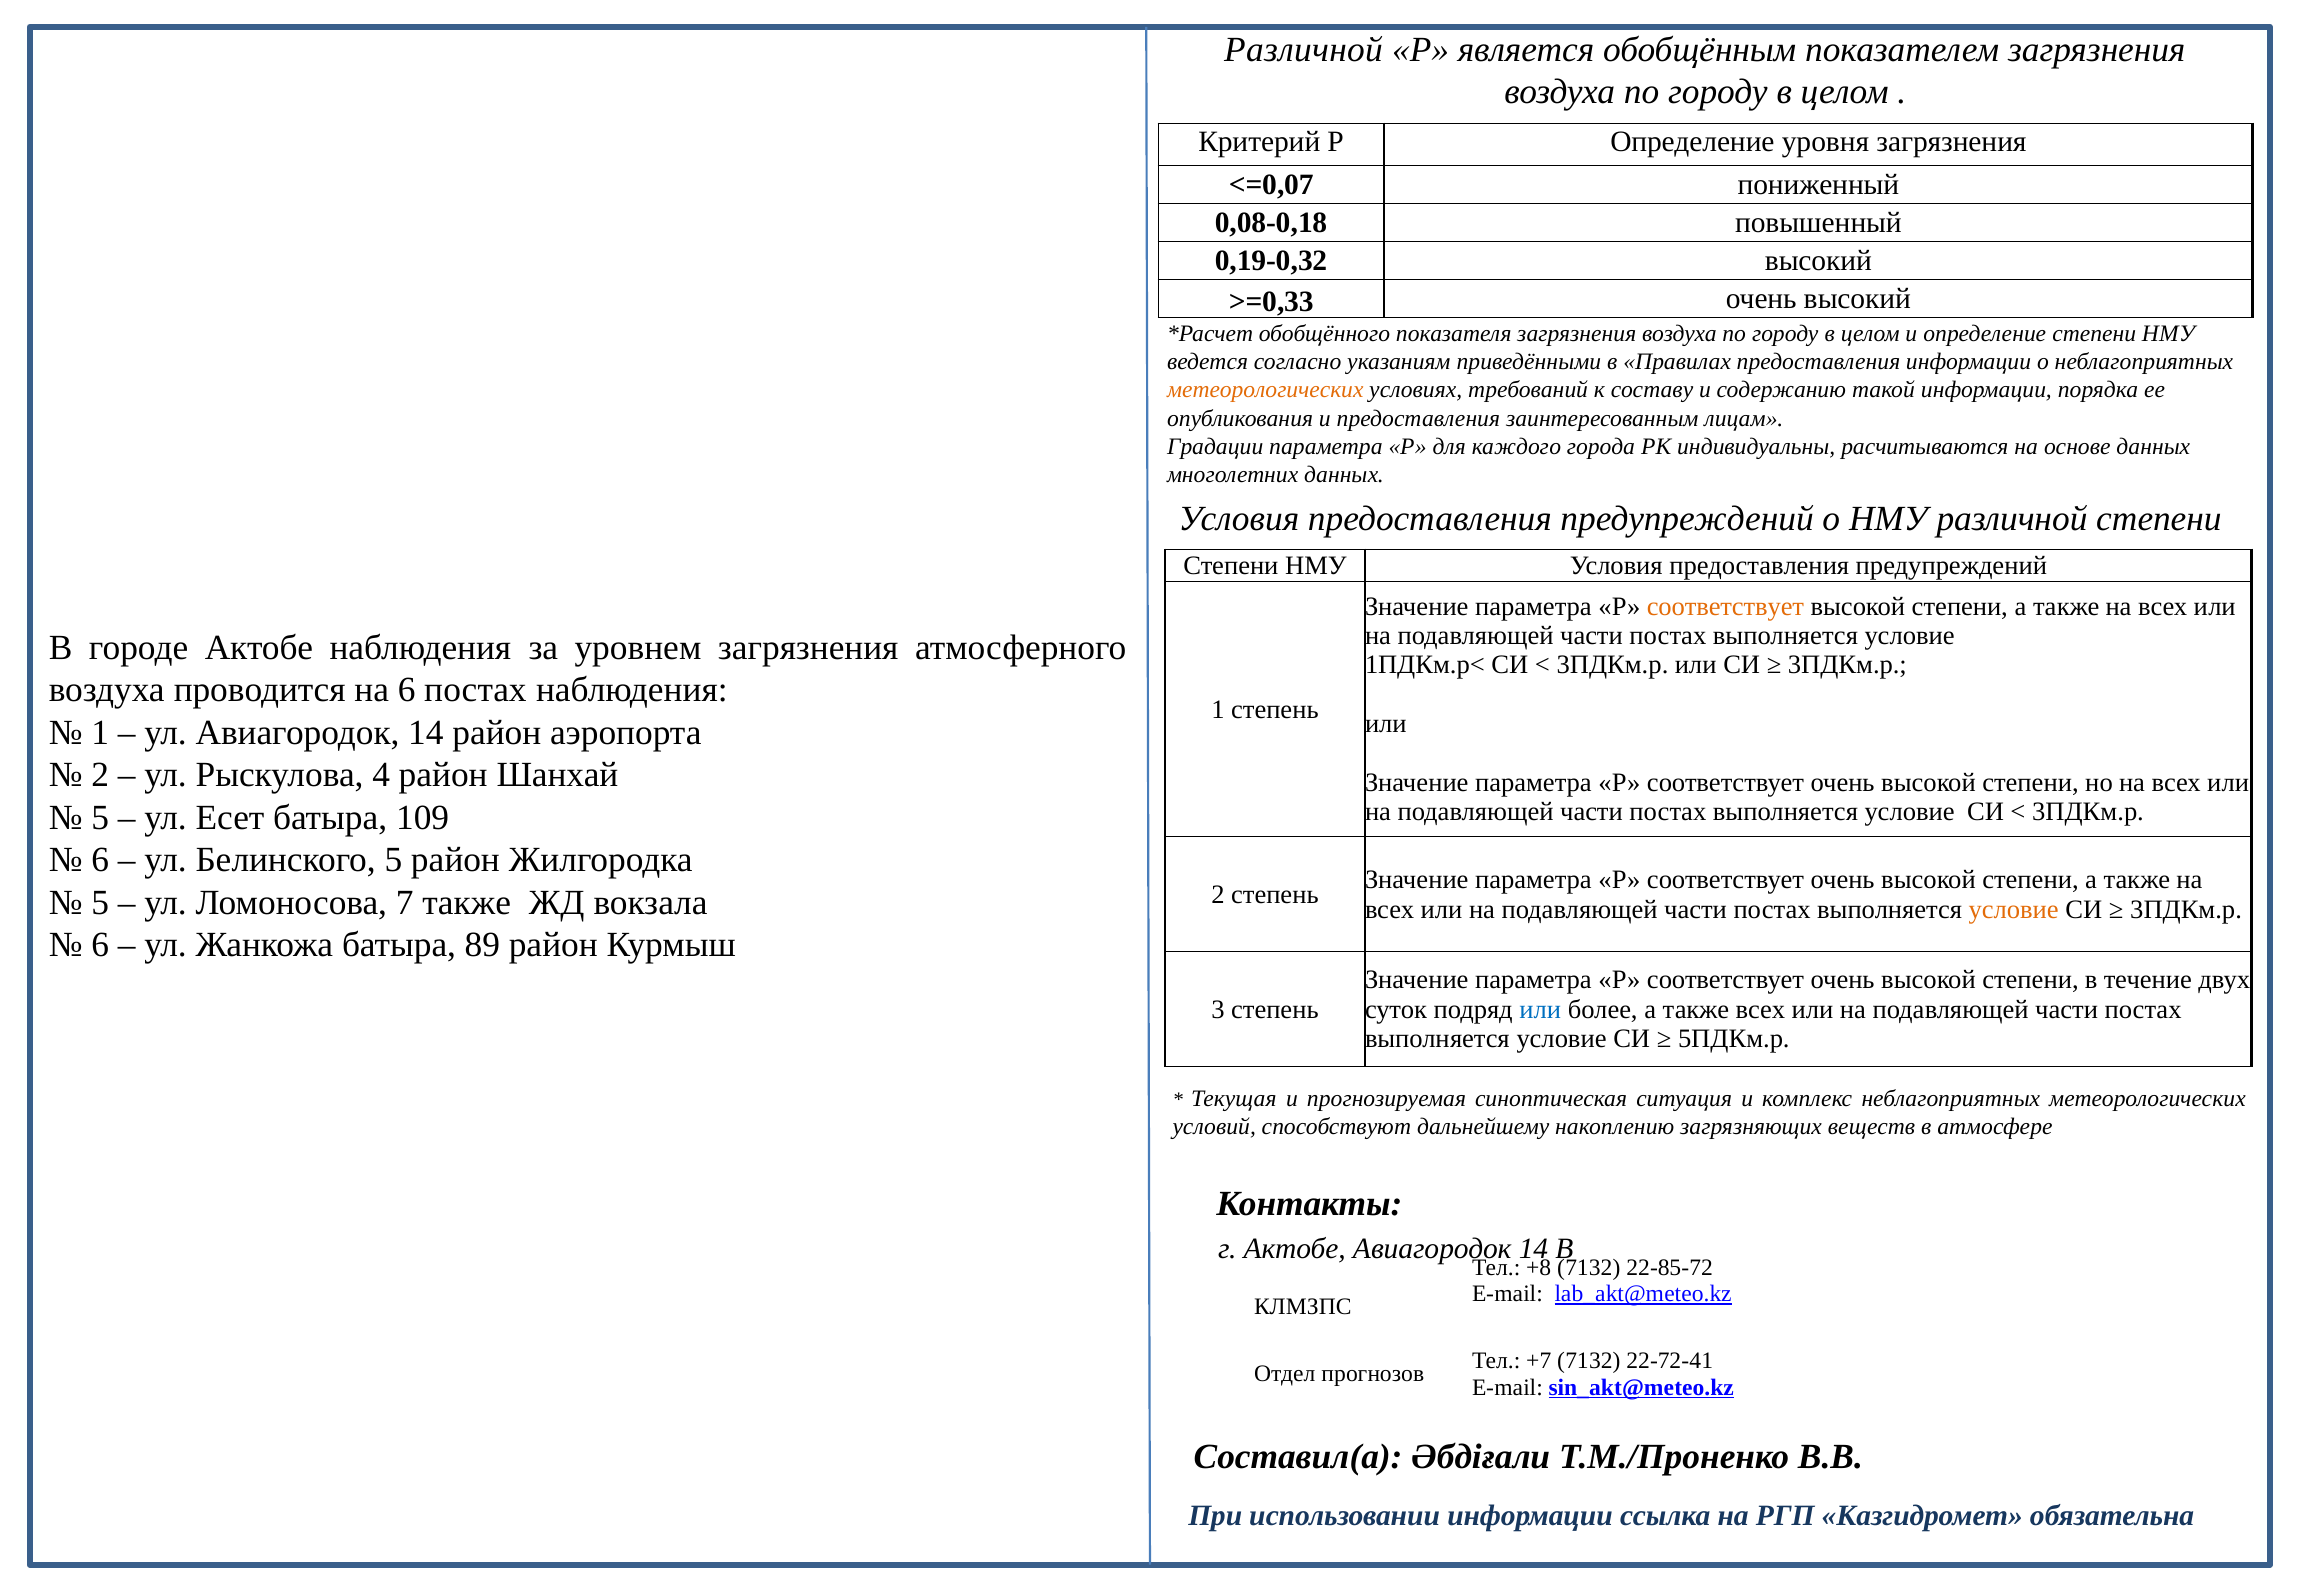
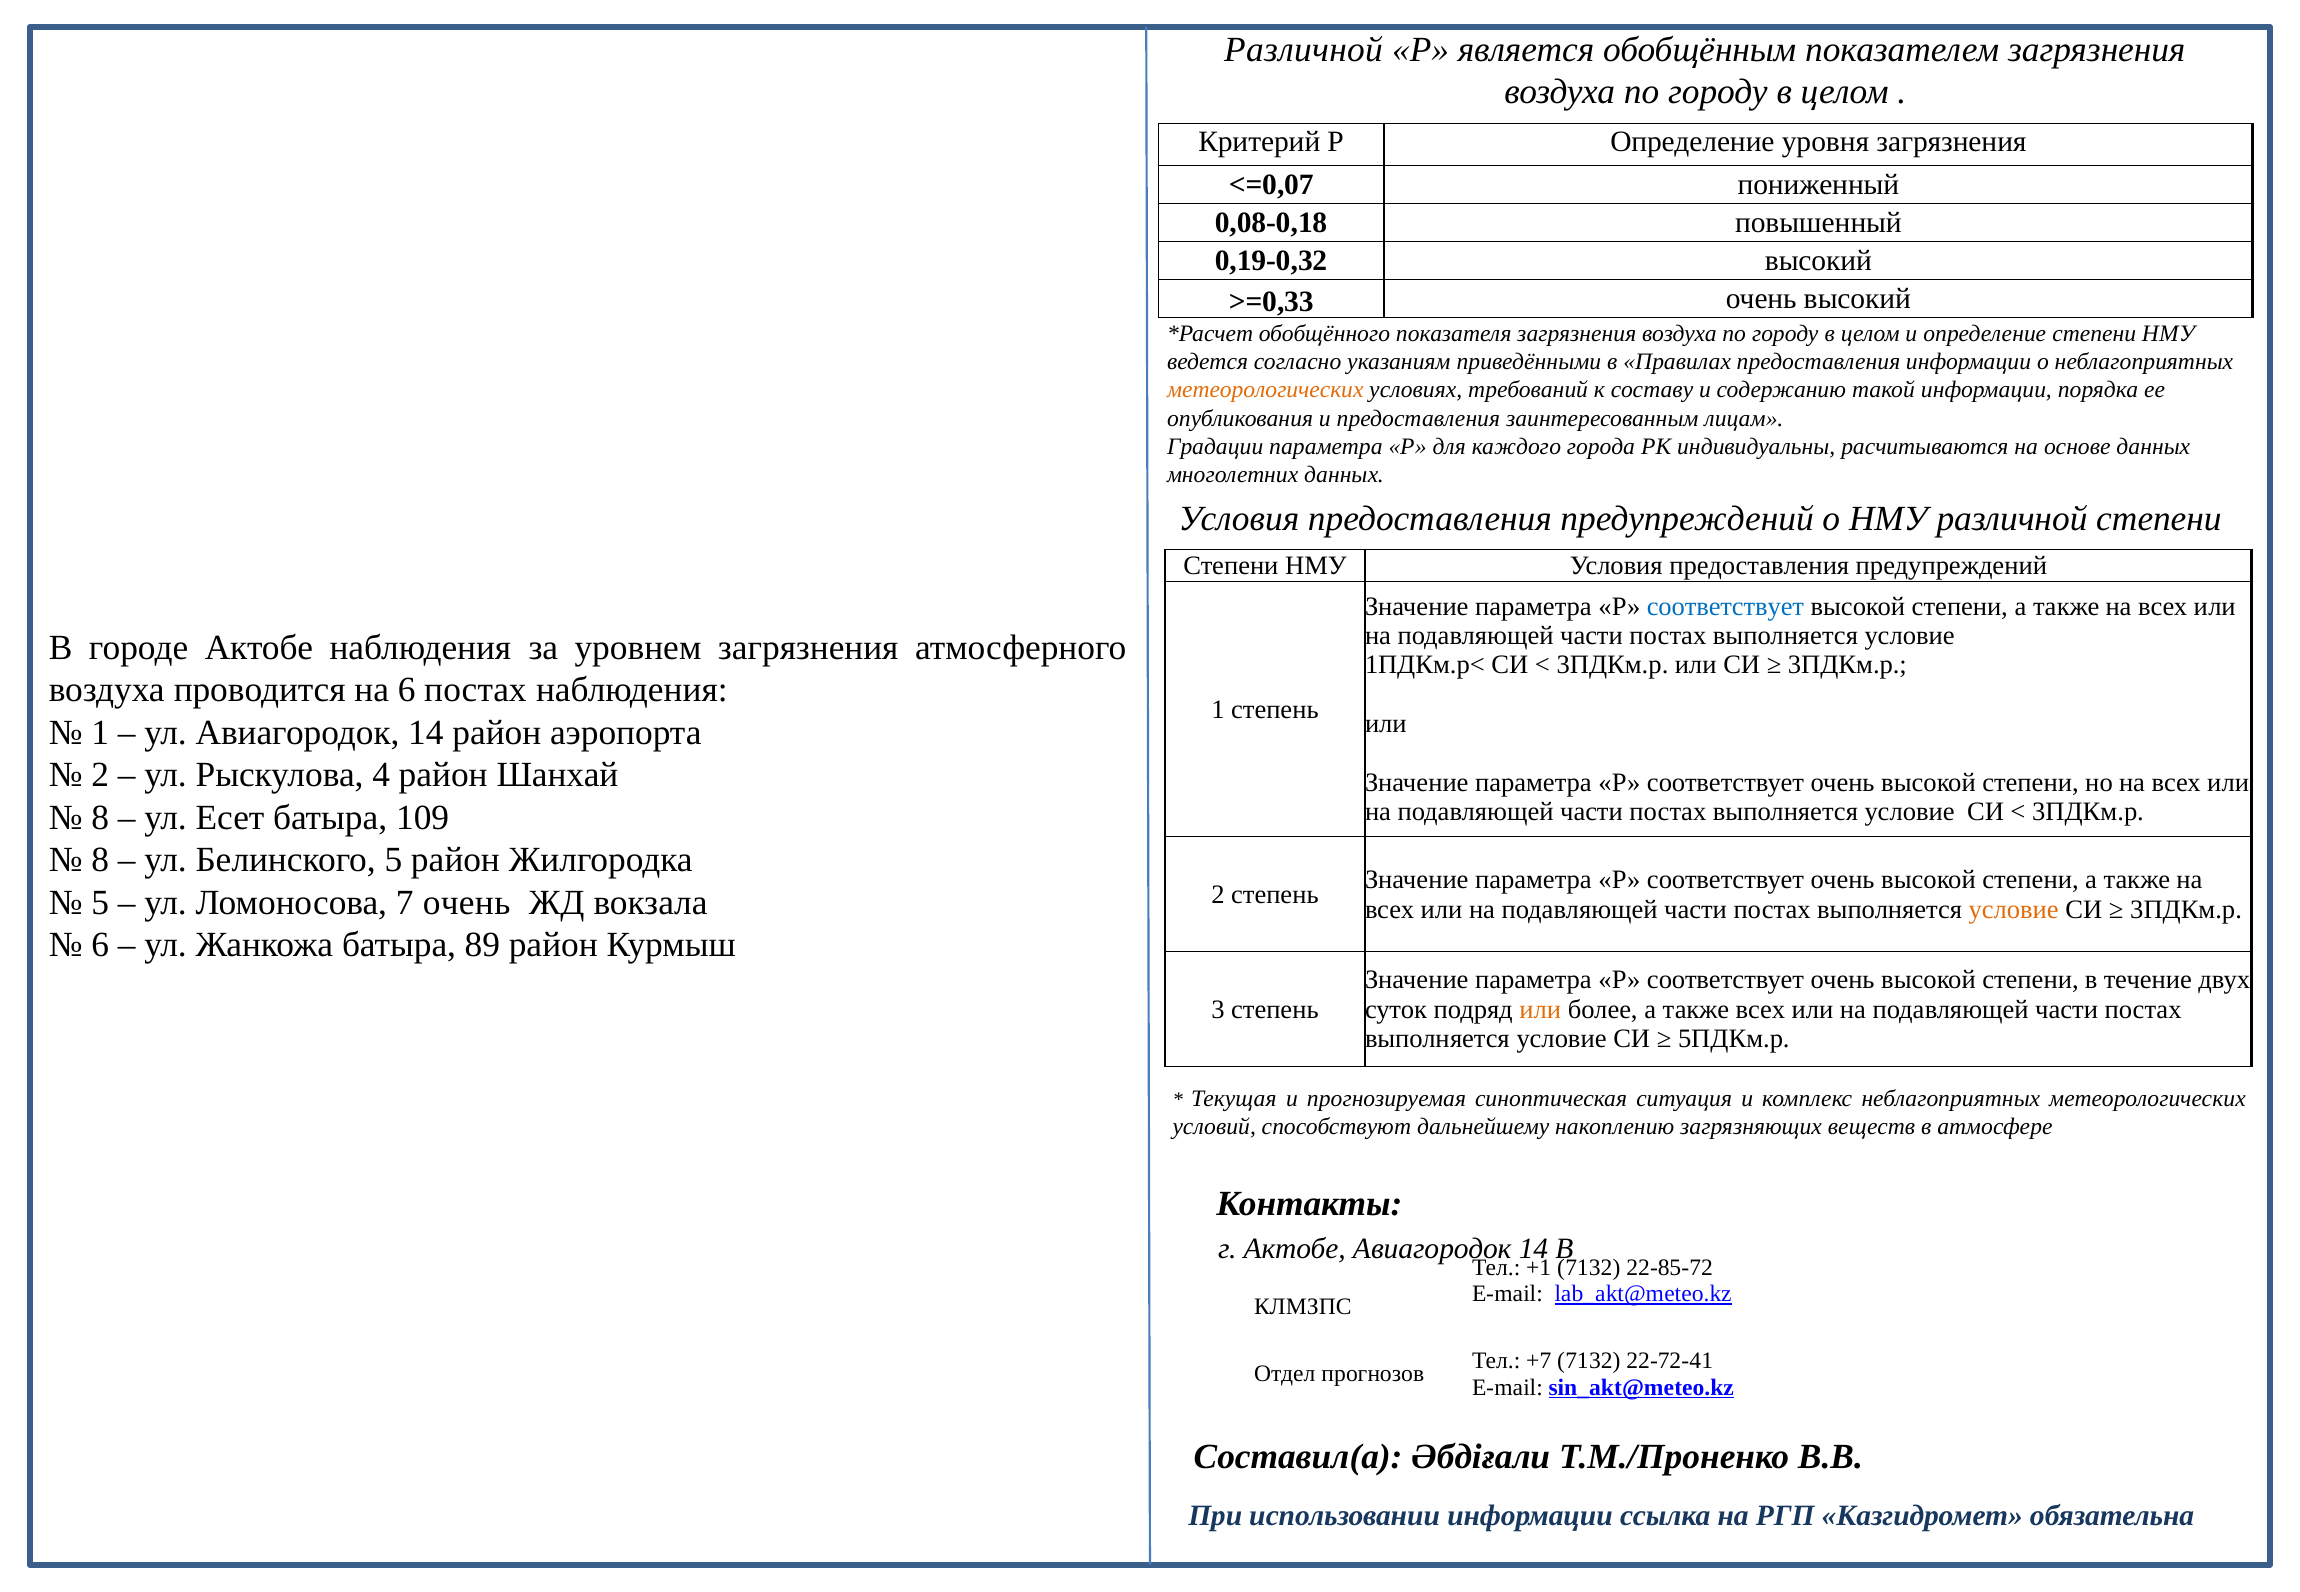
соответствует at (1725, 606) colour: orange -> blue
5 at (100, 818): 5 -> 8
6 at (100, 860): 6 -> 8
7 также: также -> очень
или at (1540, 1010) colour: blue -> orange
+8: +8 -> +1
